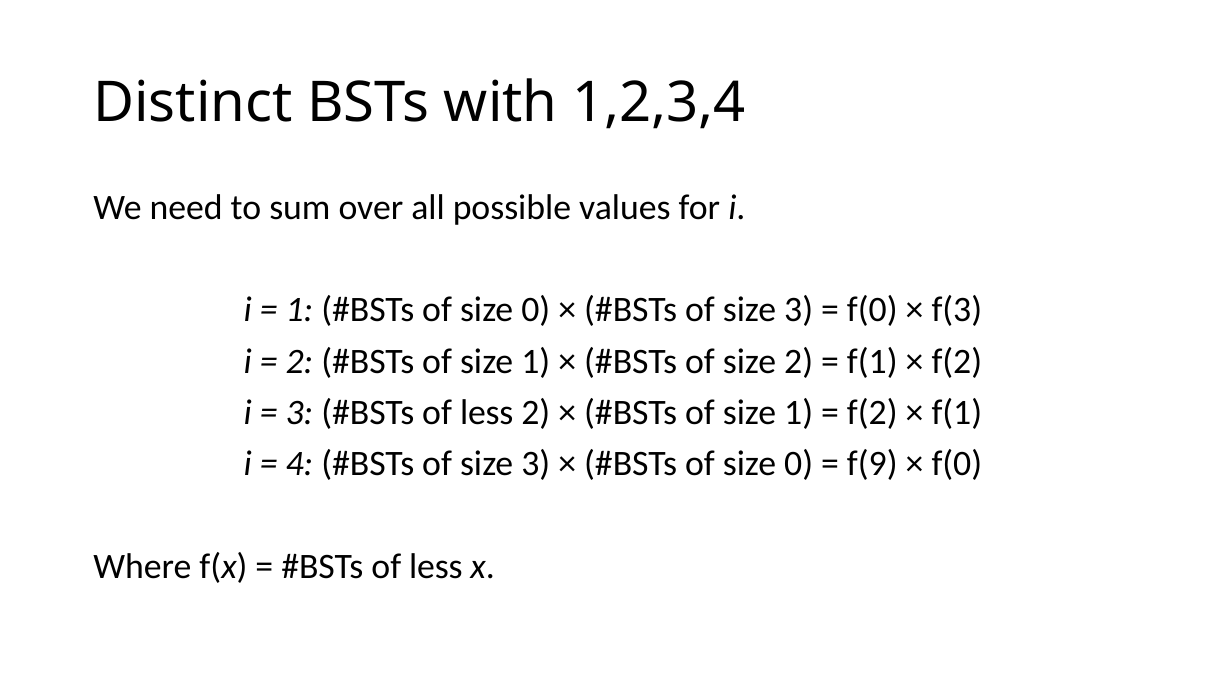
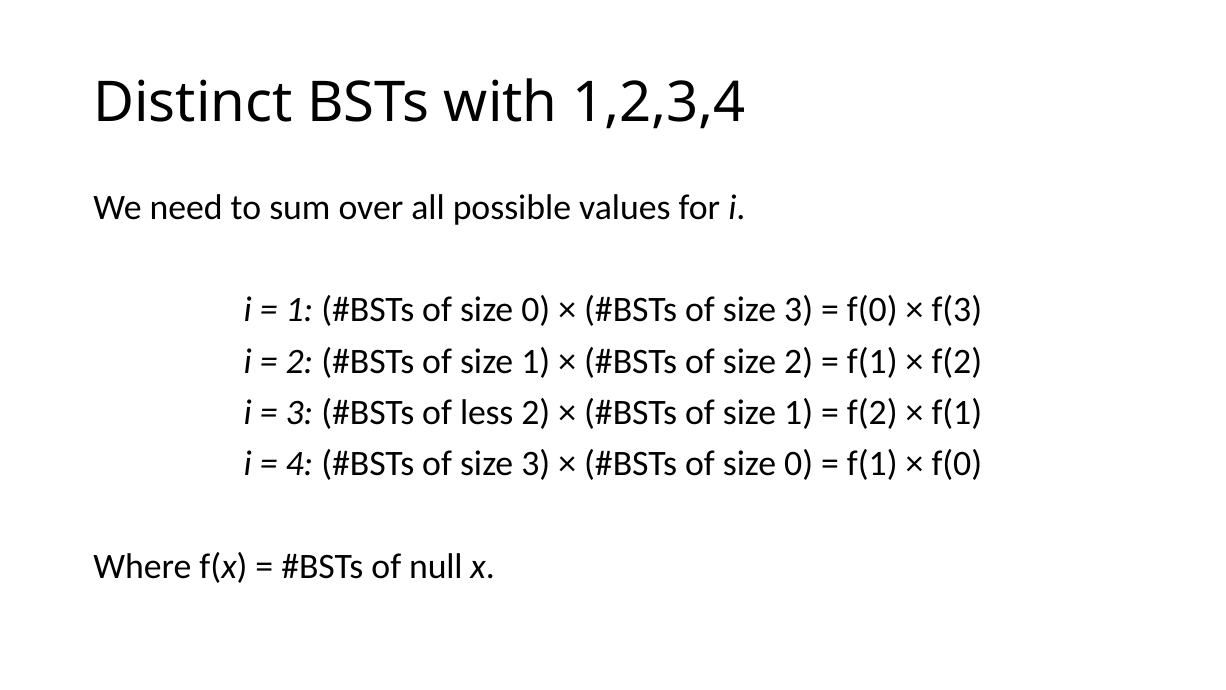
f(9 at (872, 464): f(9 -> f(1
less at (436, 566): less -> null
